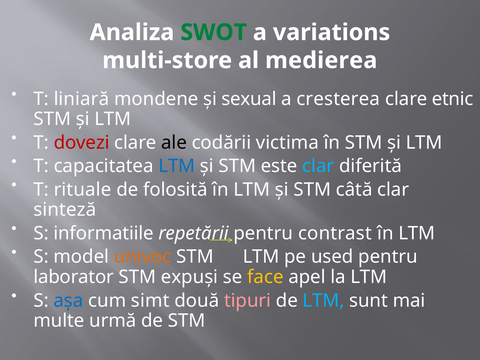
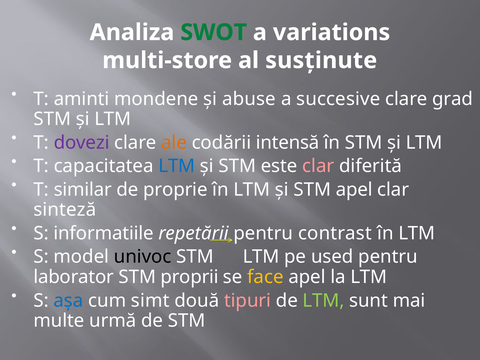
medierea: medierea -> susţinute
liniară: liniară -> aminti
sexual: sexual -> abuse
cresterea: cresterea -> succesive
etnic: etnic -> grad
dovezi colour: red -> purple
ale colour: black -> orange
victima: victima -> intensă
clar at (318, 166) colour: light blue -> pink
rituale: rituale -> similar
folosită: folosită -> proprie
STM câtă: câtă -> apel
univoc colour: orange -> black
expuşi: expuşi -> proprii
LTM at (324, 301) colour: light blue -> light green
